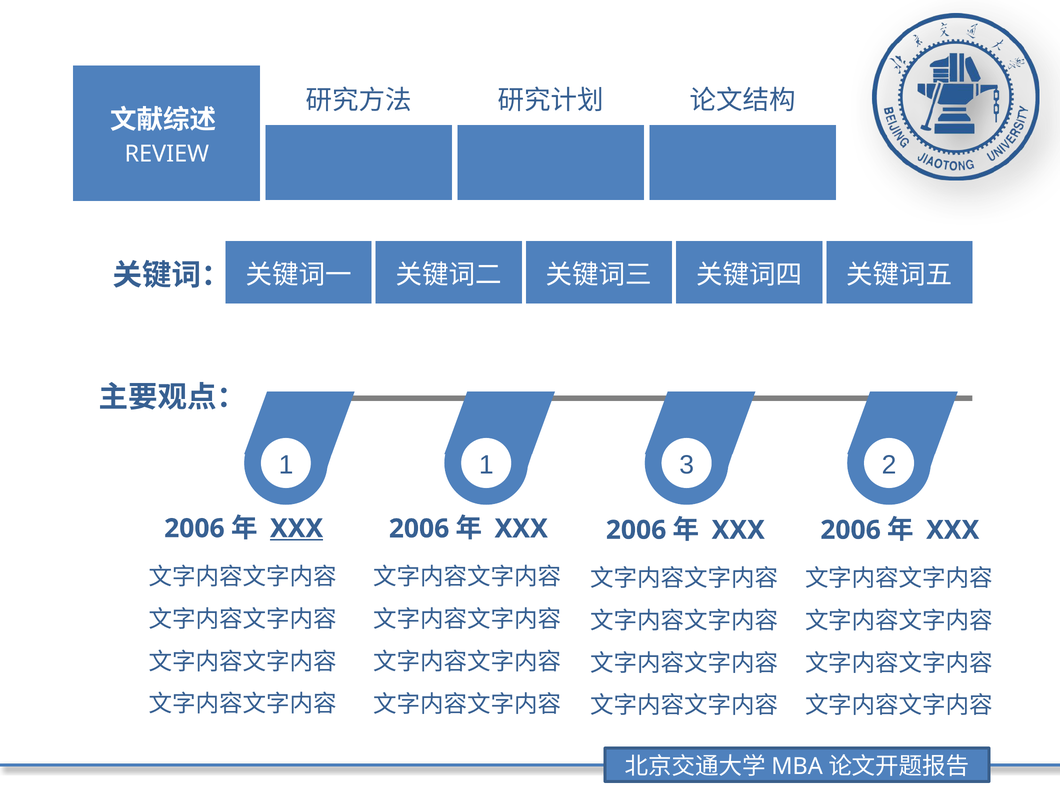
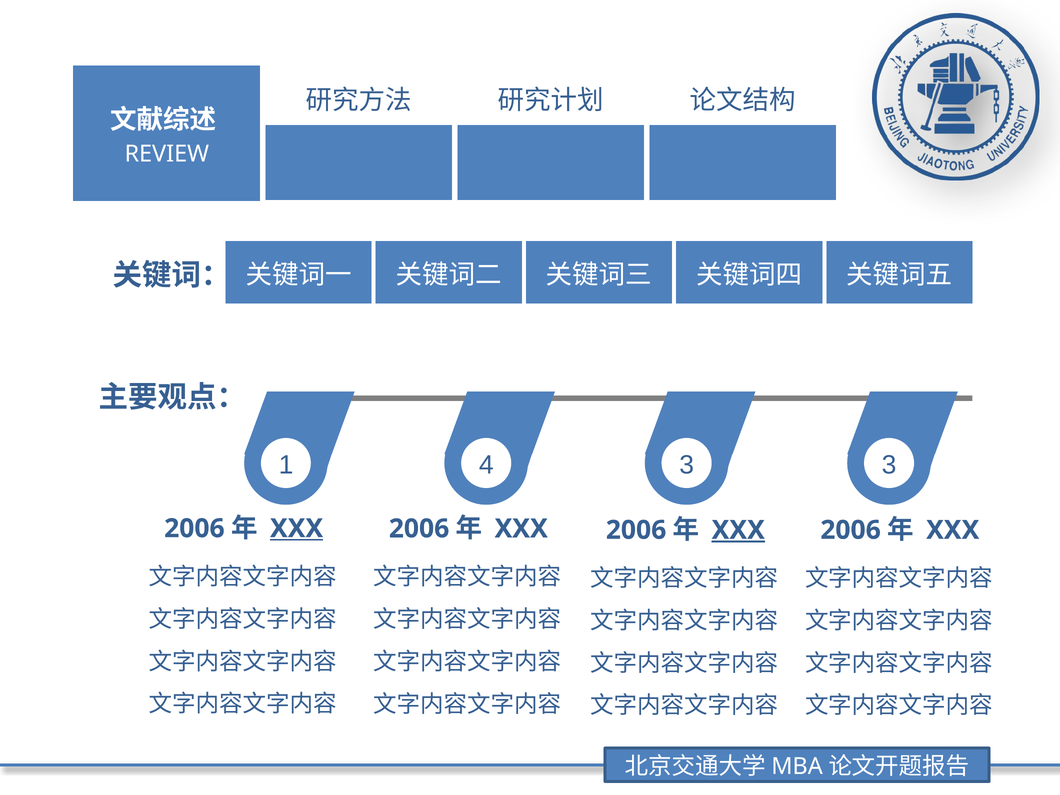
1 1: 1 -> 4
3 2: 2 -> 3
XXX at (738, 530) underline: none -> present
